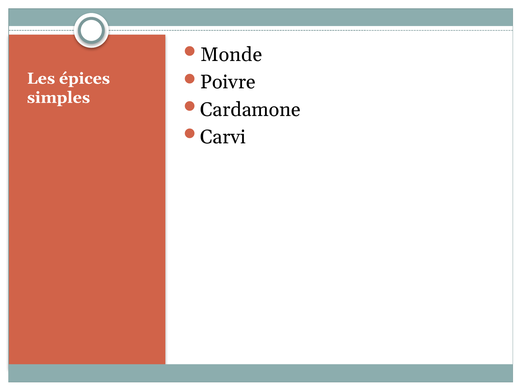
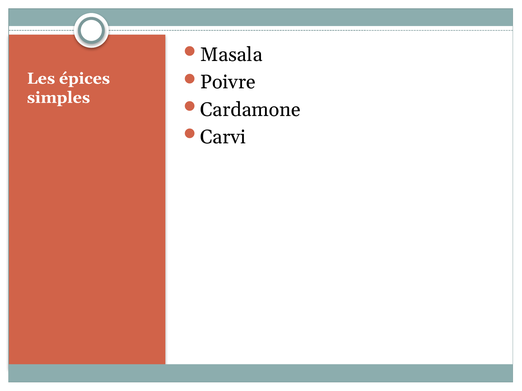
Monde: Monde -> Masala
